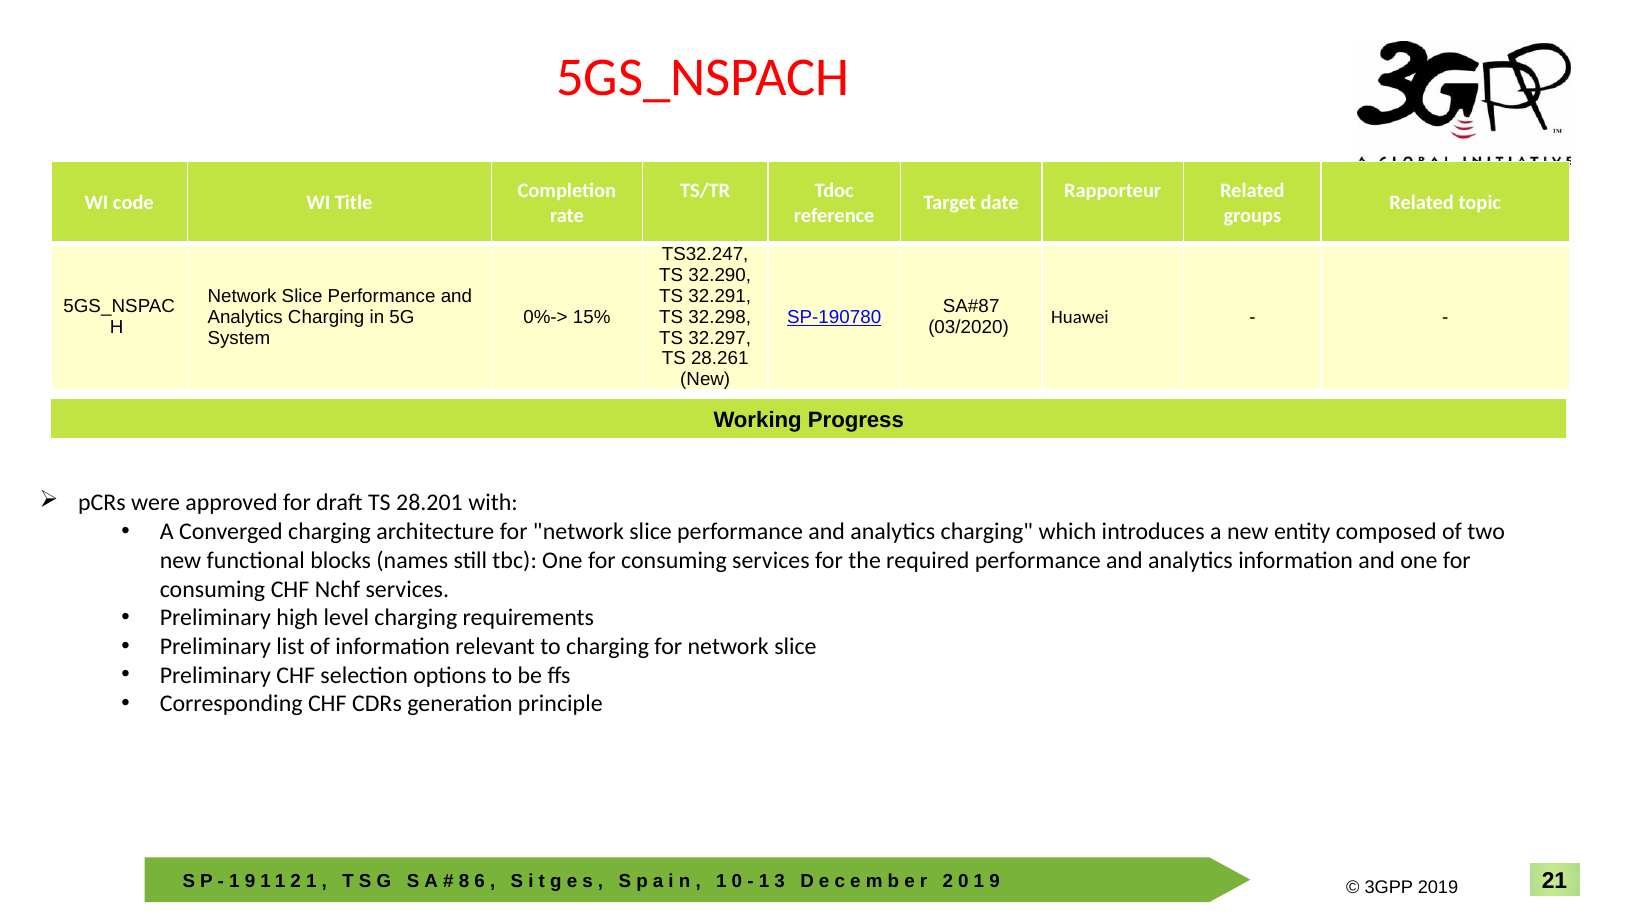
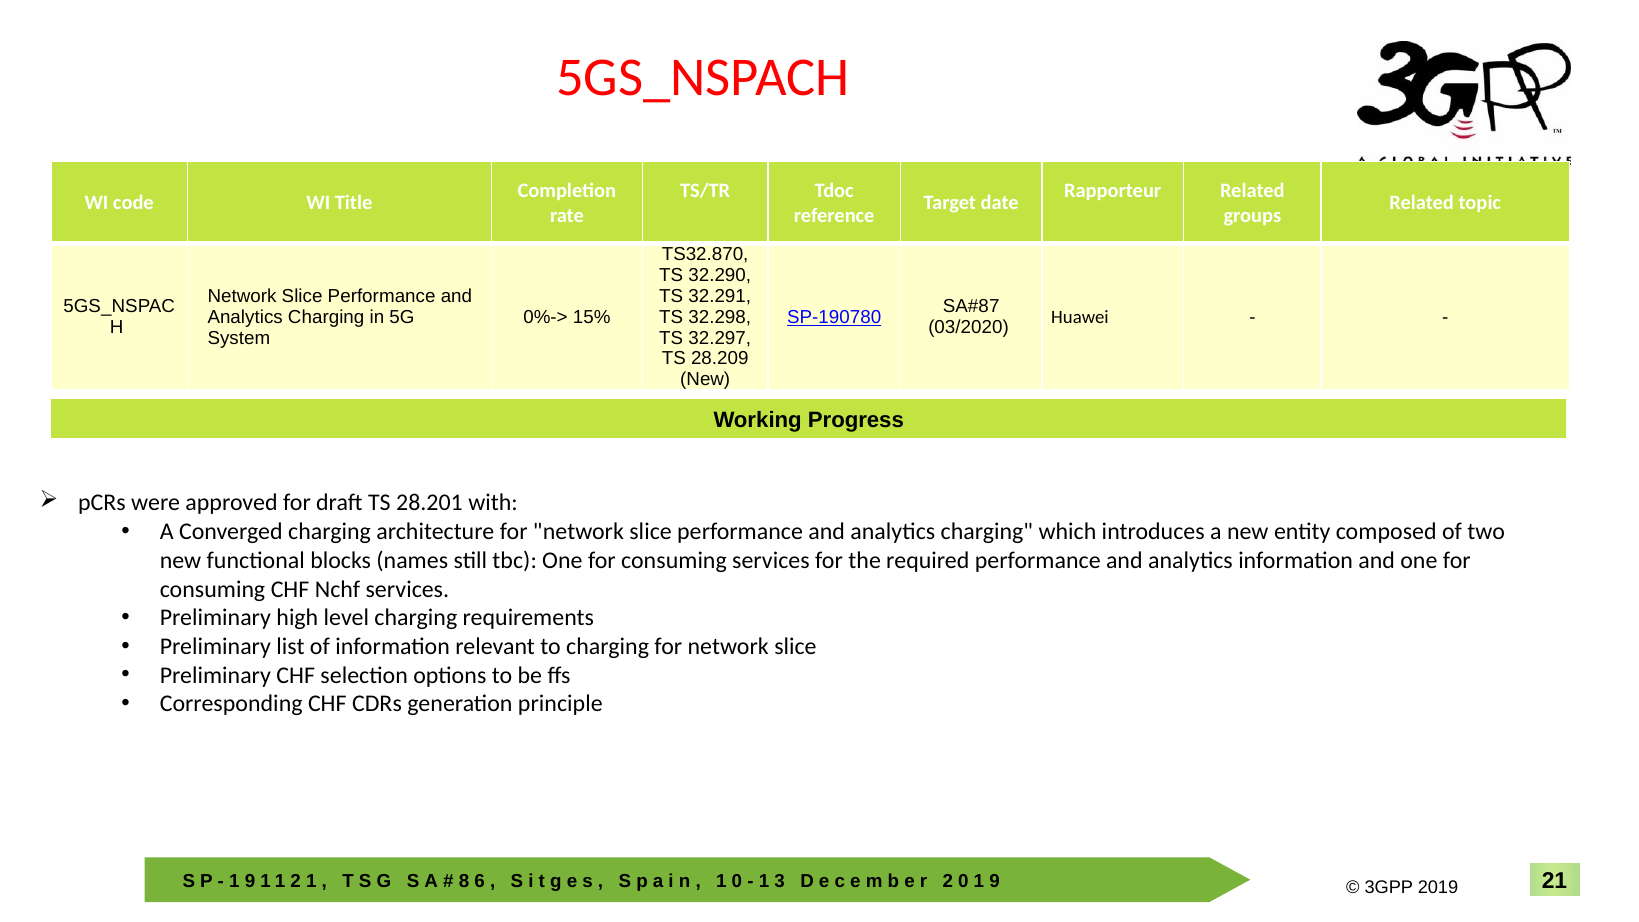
TS32.247: TS32.247 -> TS32.870
28.261: 28.261 -> 28.209
